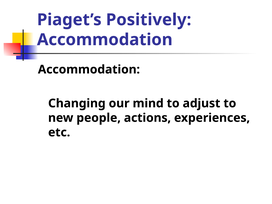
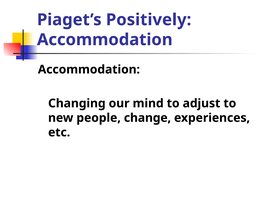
actions: actions -> change
